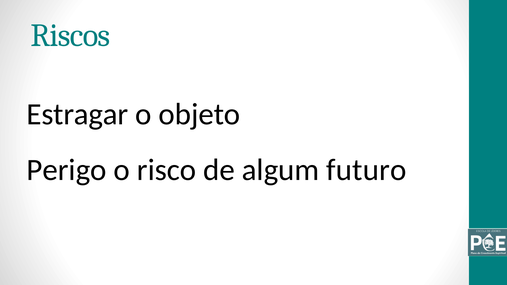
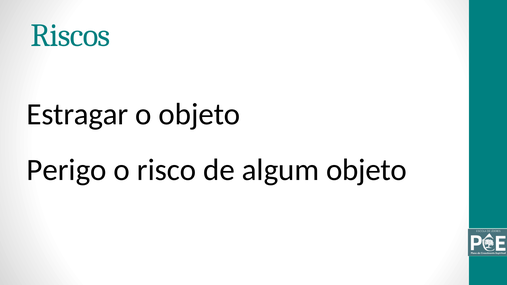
algum futuro: futuro -> objeto
